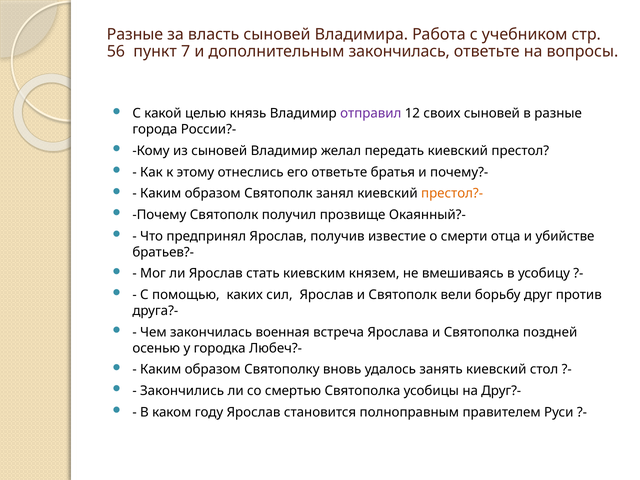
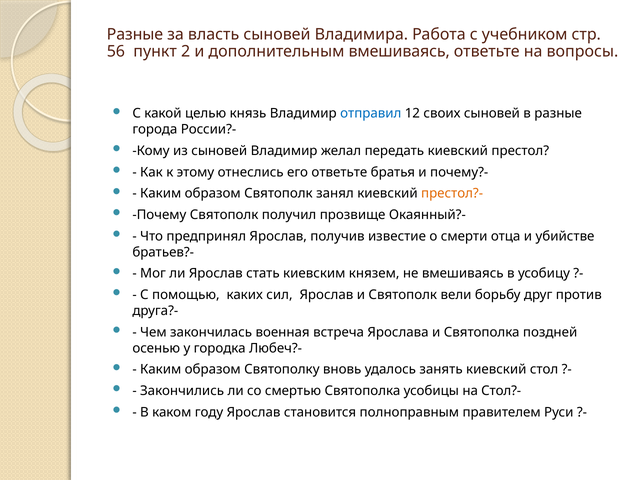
7: 7 -> 2
дополнительным закончилась: закончилась -> вмешиваясь
отправил colour: purple -> blue
Друг?-: Друг?- -> Стол?-
